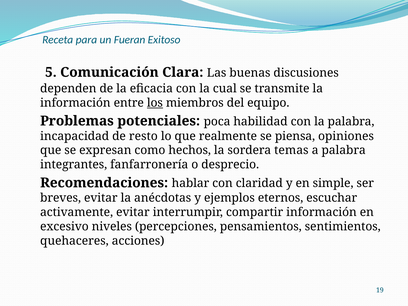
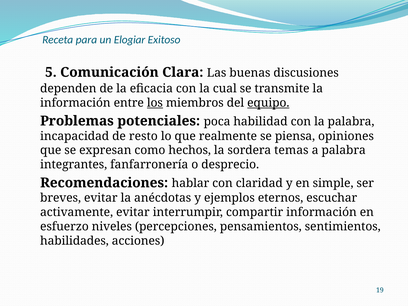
Fueran: Fueran -> Elogiar
equipo underline: none -> present
excesivo: excesivo -> esfuerzo
quehaceres: quehaceres -> habilidades
